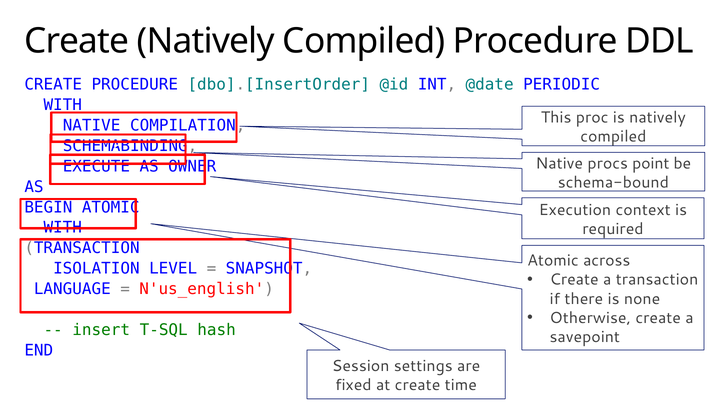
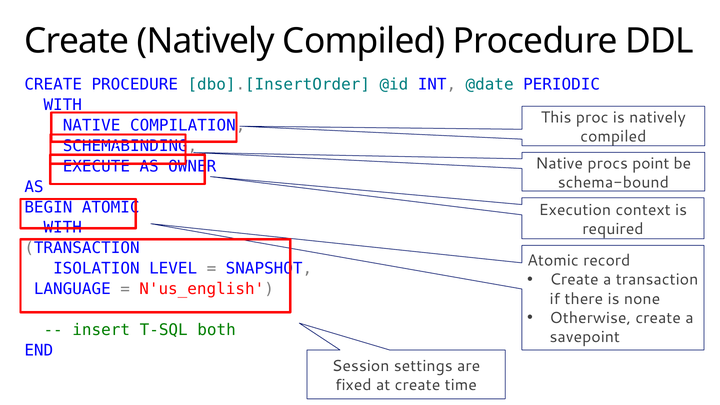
across: across -> record
hash: hash -> both
